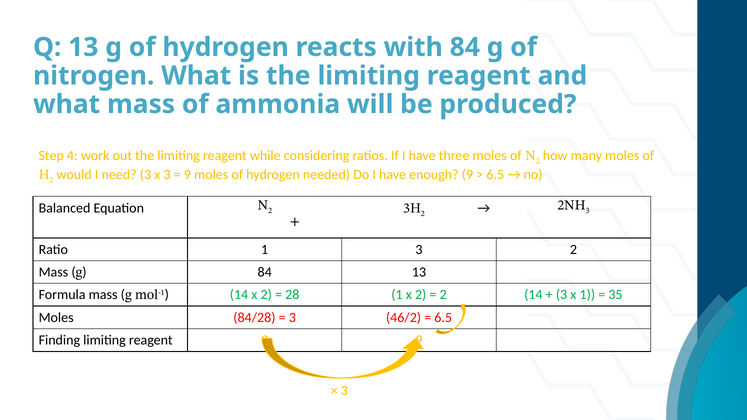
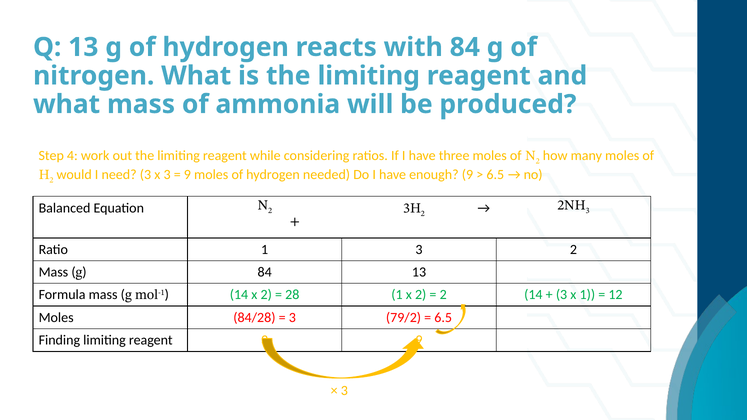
35: 35 -> 12
46/2: 46/2 -> 79/2
